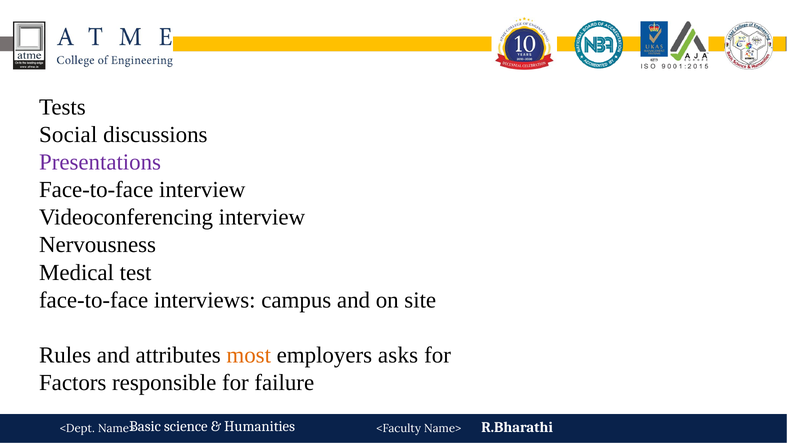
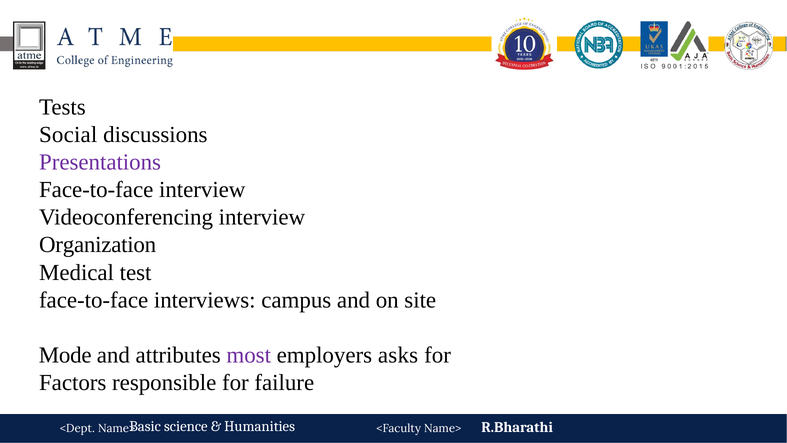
Nervousness: Nervousness -> Organization
Rules: Rules -> Mode
most colour: orange -> purple
